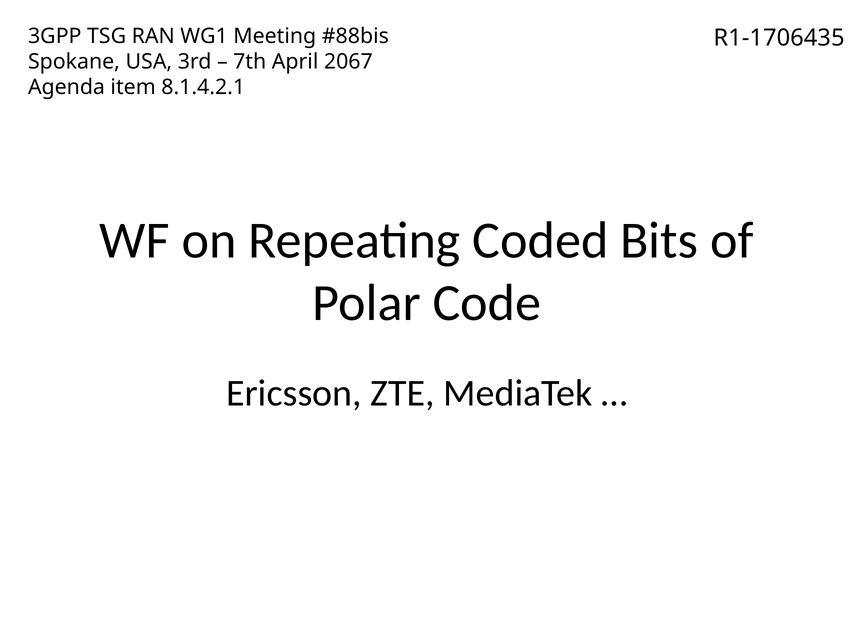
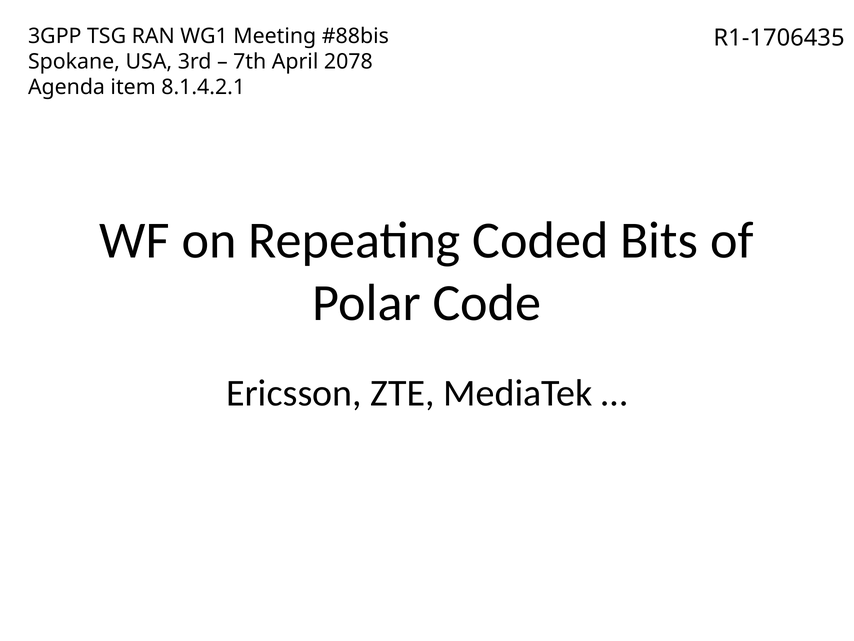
2067: 2067 -> 2078
